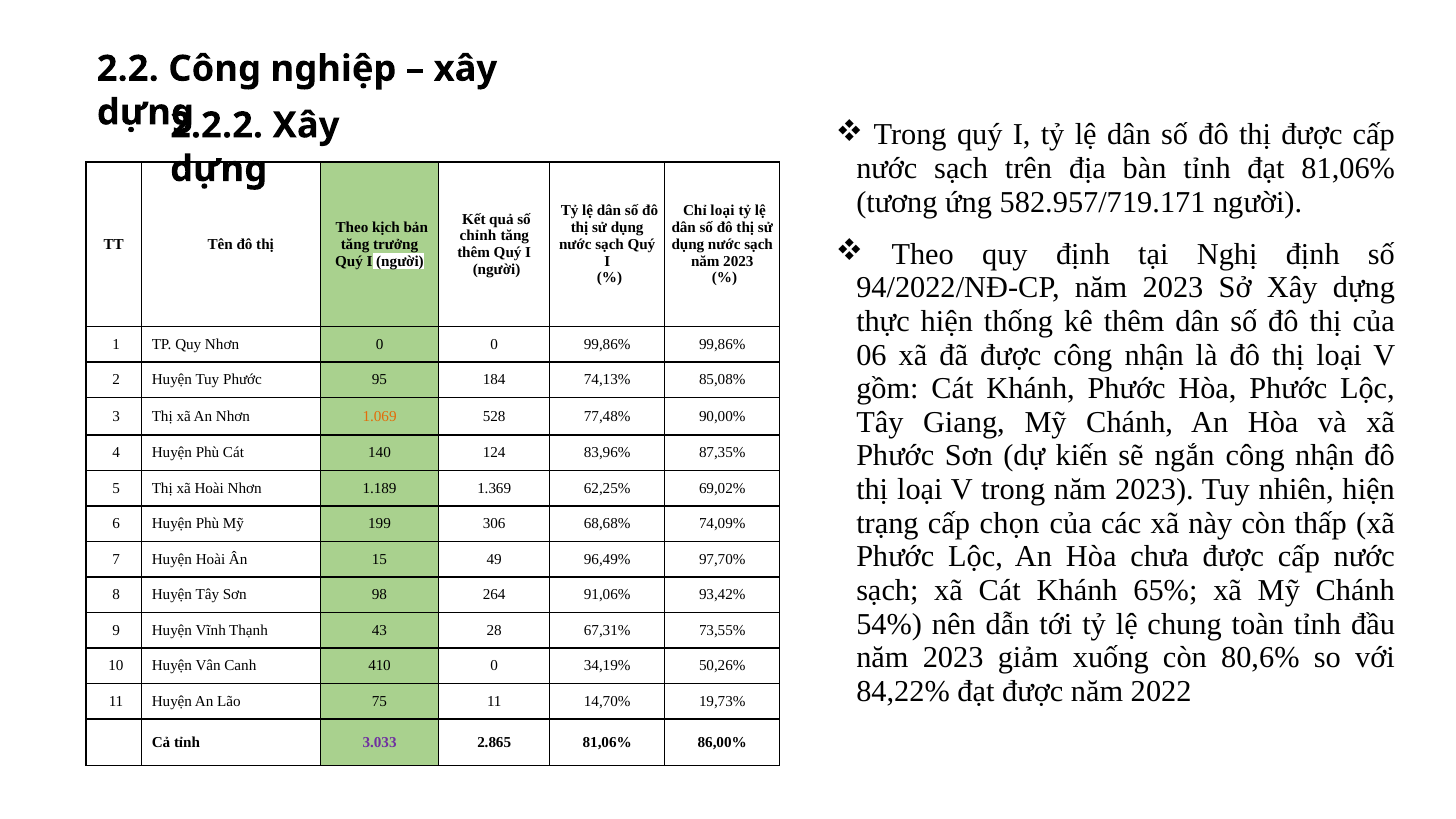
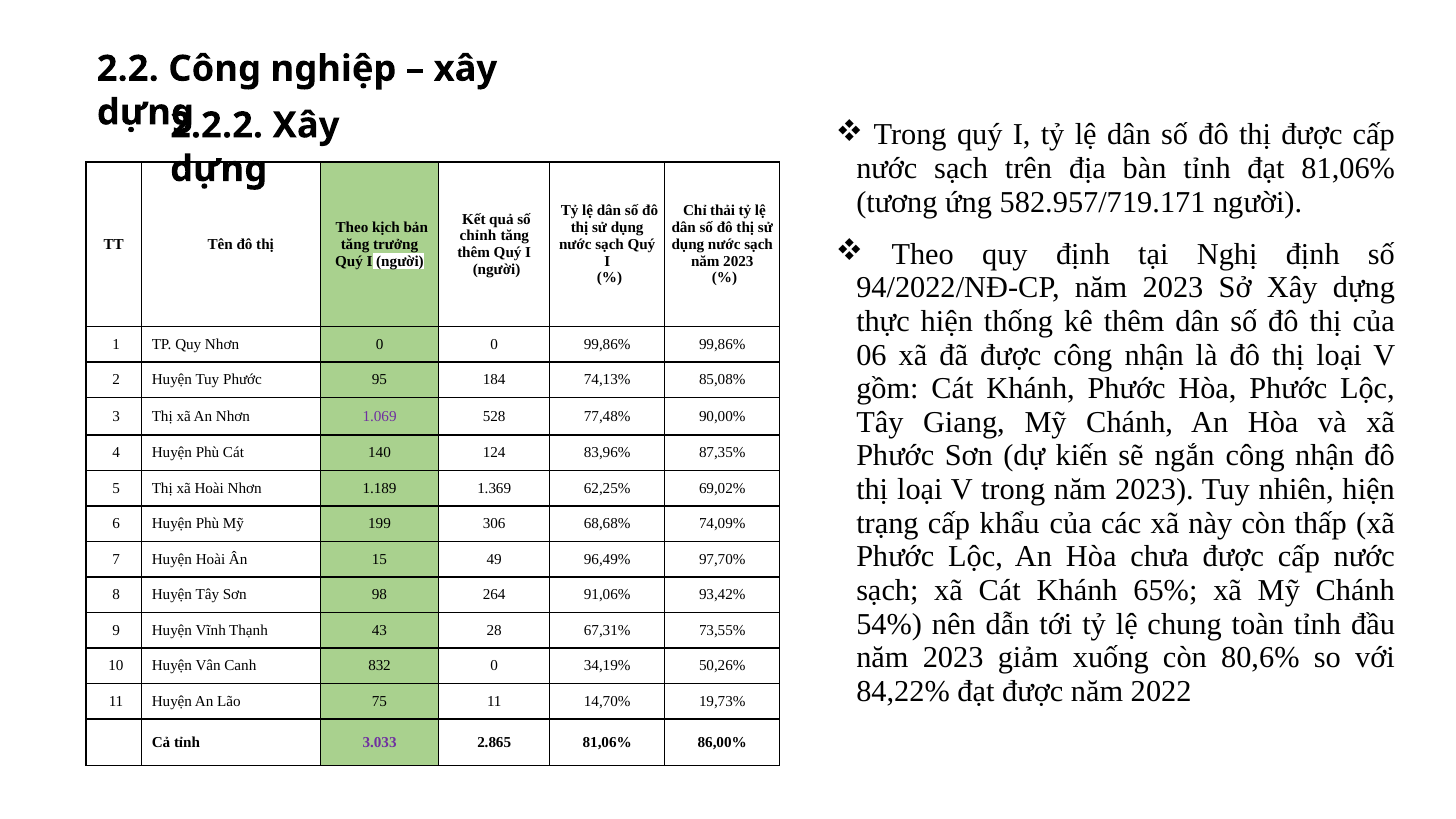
Chỉ loại: loại -> thải
1.069 colour: orange -> purple
chọn: chọn -> khẩu
410: 410 -> 832
